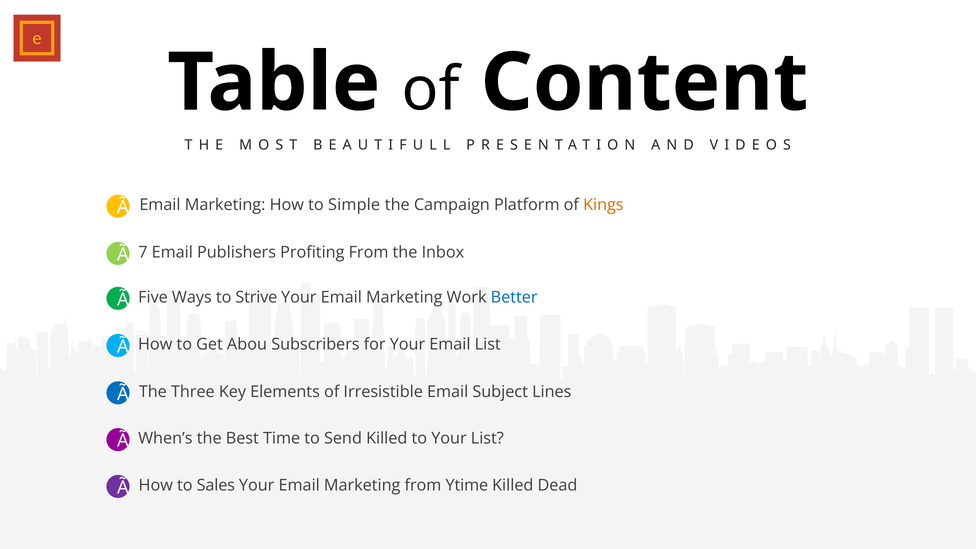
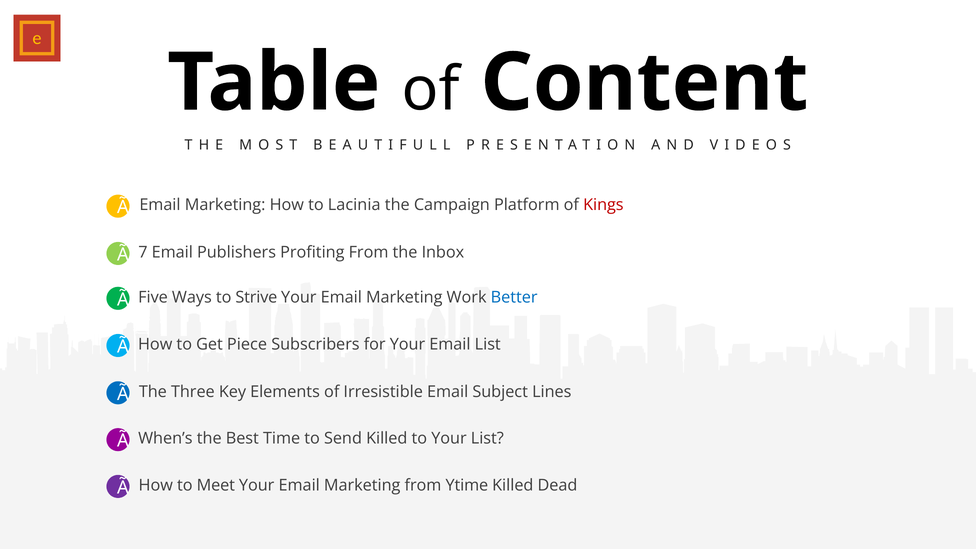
Simple: Simple -> Lacinia
Kings colour: orange -> red
Abou: Abou -> Piece
Sales: Sales -> Meet
